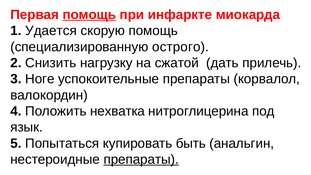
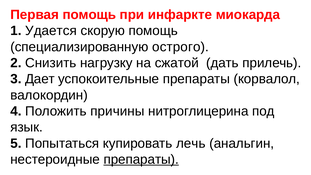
помощь at (89, 15) underline: present -> none
Ноге: Ноге -> Дает
нехватка: нехватка -> причины
быть: быть -> лечь
